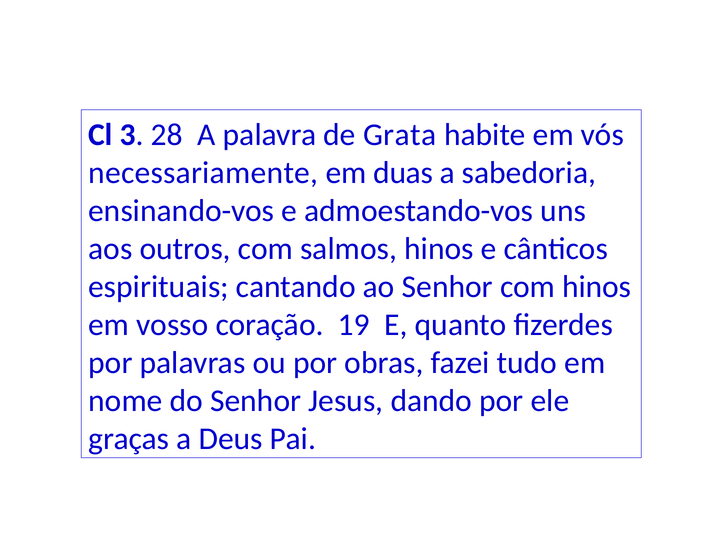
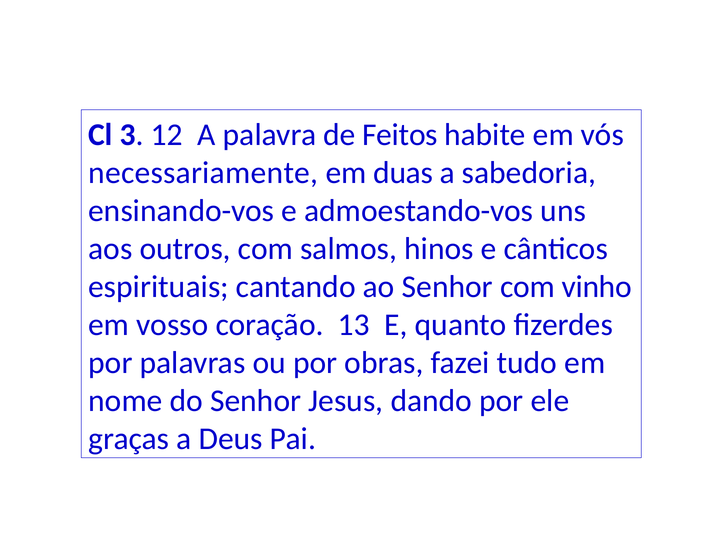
28: 28 -> 12
Grata: Grata -> Feitos
com hinos: hinos -> vinho
19: 19 -> 13
